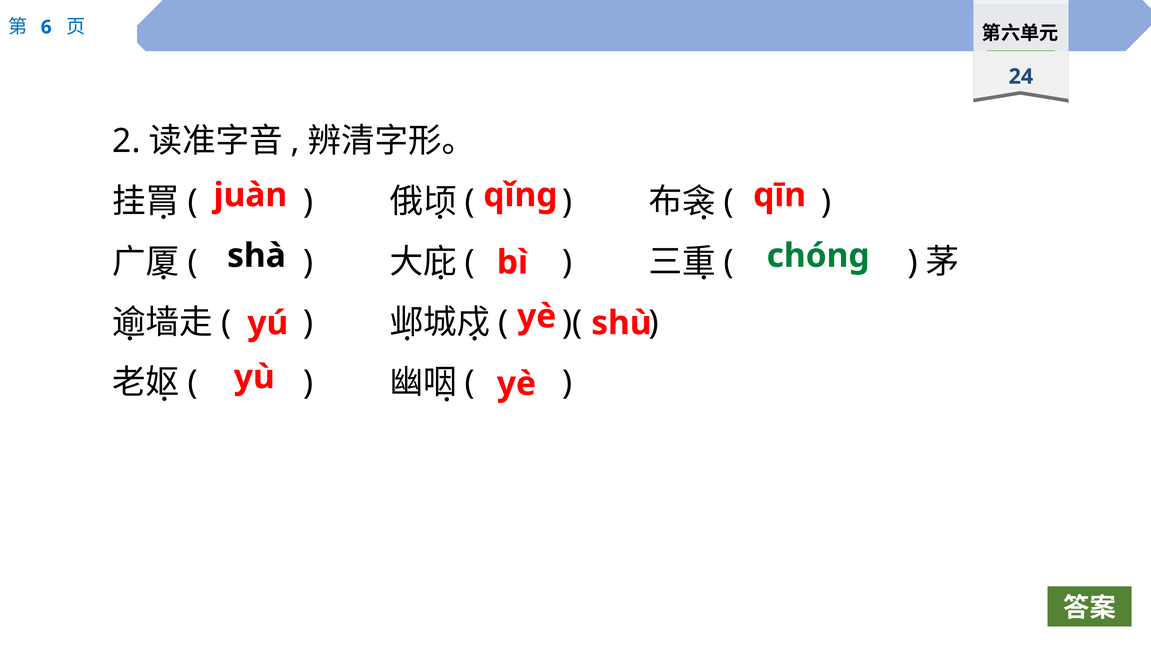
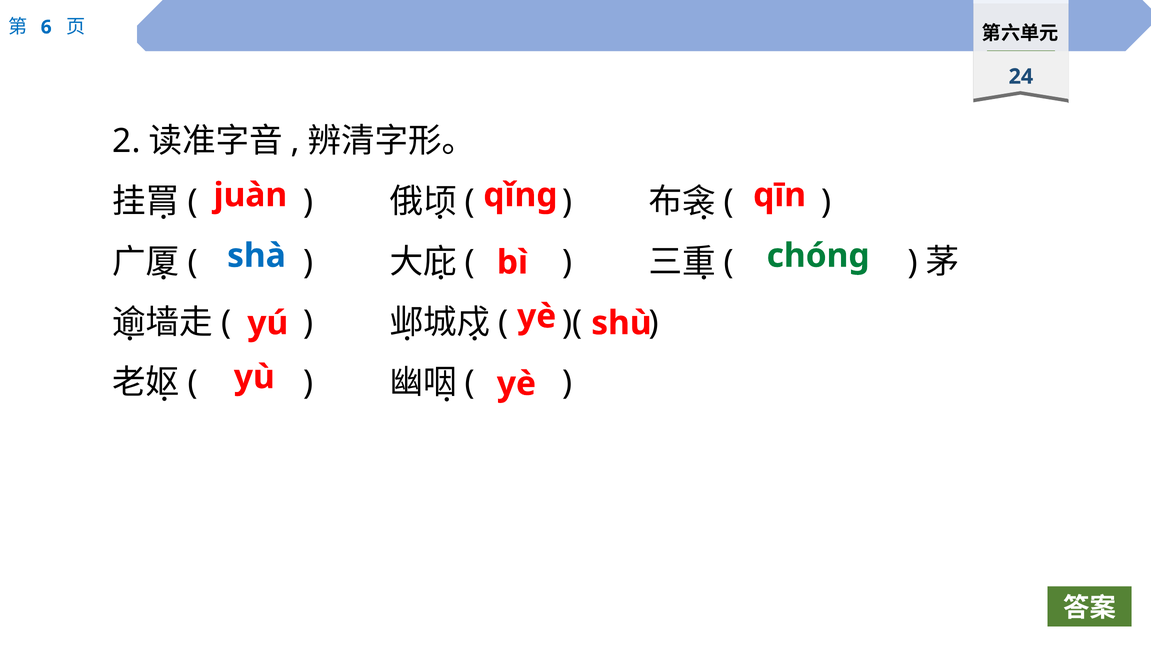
shà colour: black -> blue
